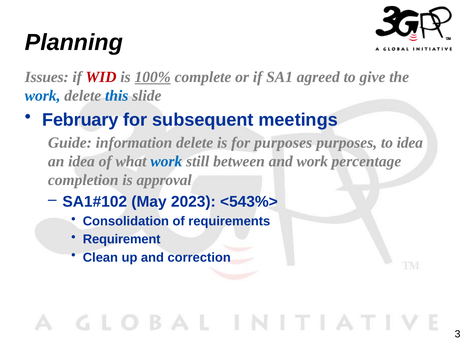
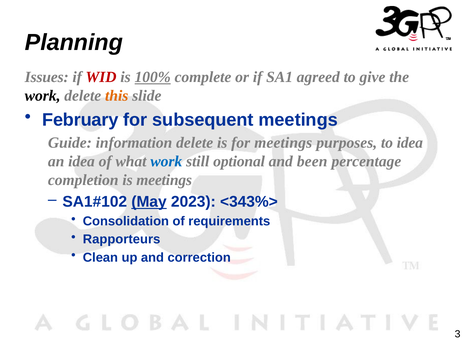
work at (43, 96) colour: blue -> black
this colour: blue -> orange
for purposes: purposes -> meetings
between: between -> optional
and work: work -> been
is approval: approval -> meetings
May underline: none -> present
<543%>: <543%> -> <343%>
Requirement: Requirement -> Rapporteurs
